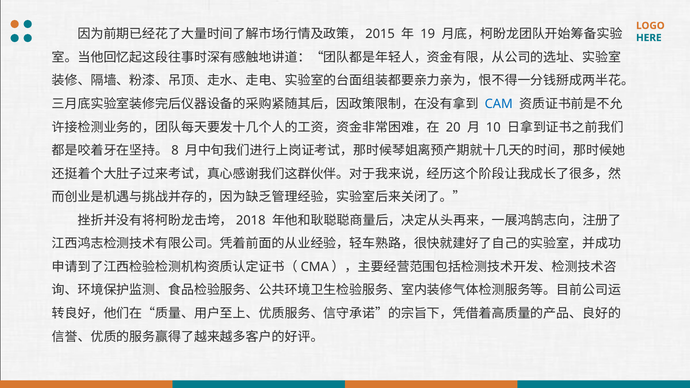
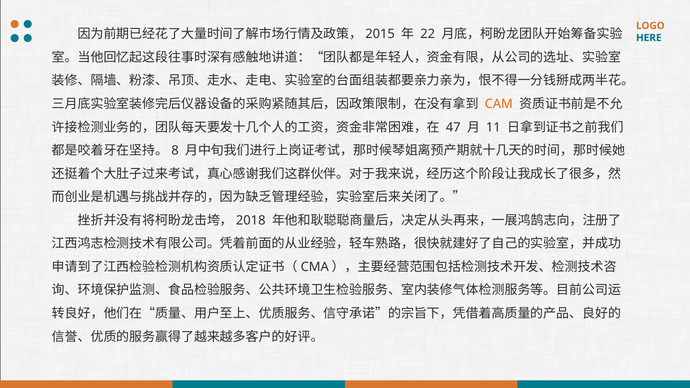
19: 19 -> 22
CAM colour: blue -> orange
20: 20 -> 47
10: 10 -> 11
